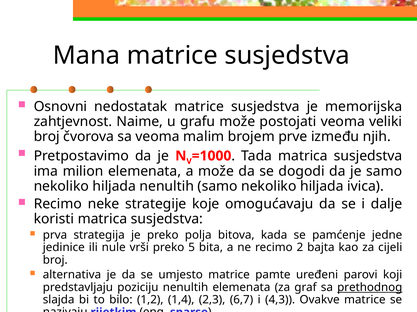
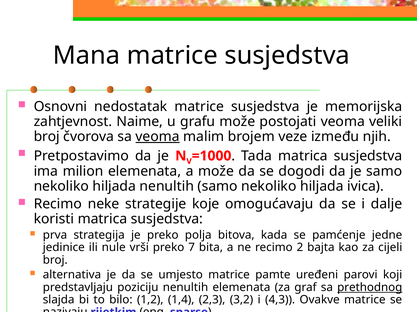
veoma at (158, 137) underline: none -> present
prve: prve -> veze
5: 5 -> 7
6,7: 6,7 -> 3,2
